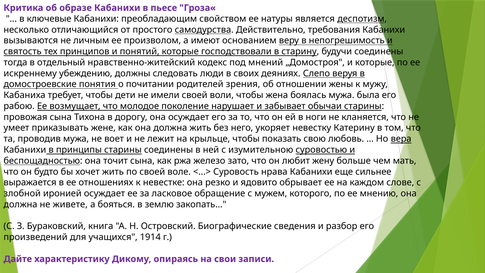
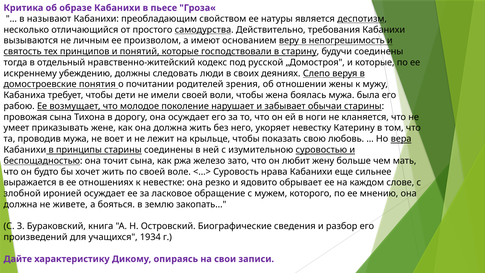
ключевые: ключевые -> называют
мнений: мнений -> русской
1914: 1914 -> 1934
